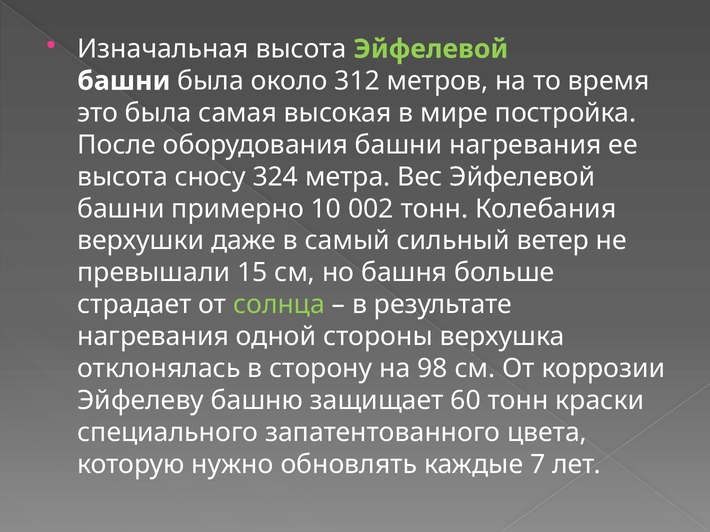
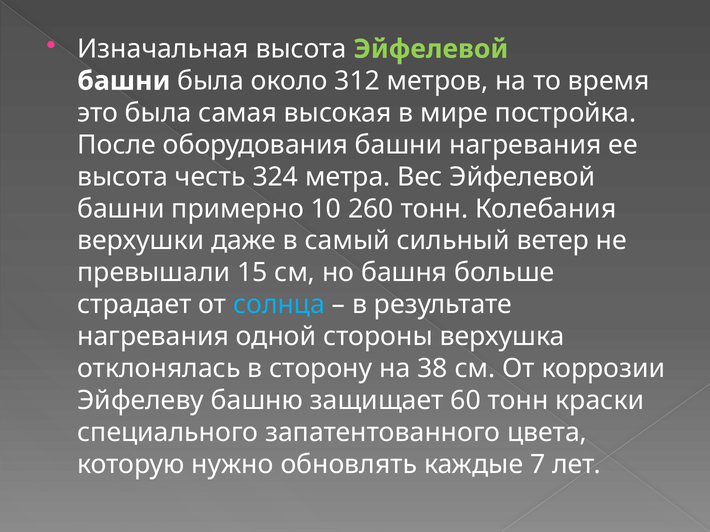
сносу: сносу -> честь
002: 002 -> 260
солнца colour: light green -> light blue
98: 98 -> 38
